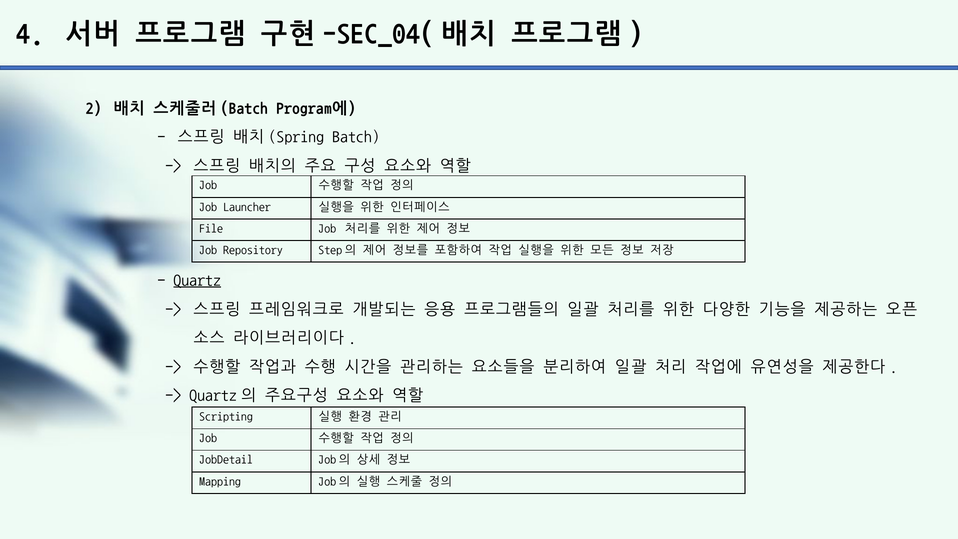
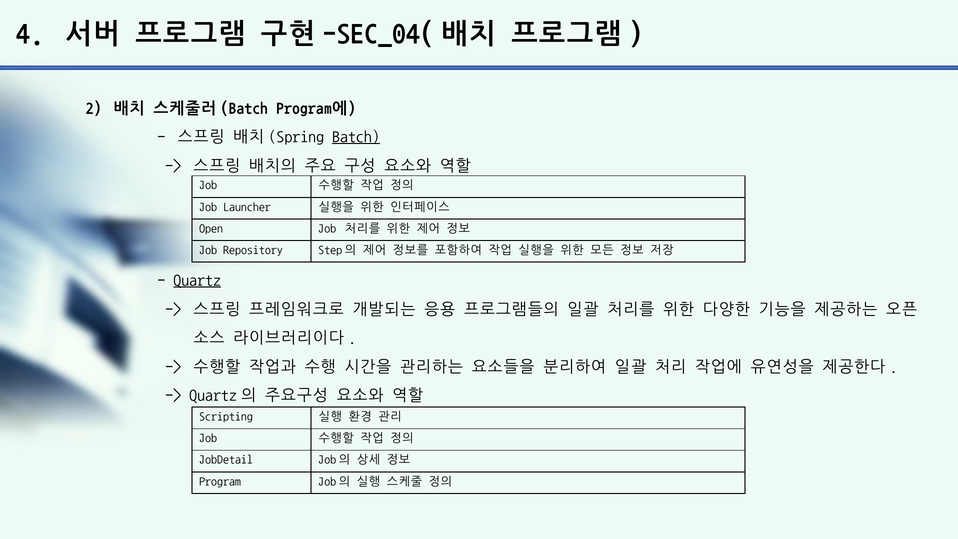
Batch underline: none -> present
File: File -> Open
Mapping: Mapping -> Program
